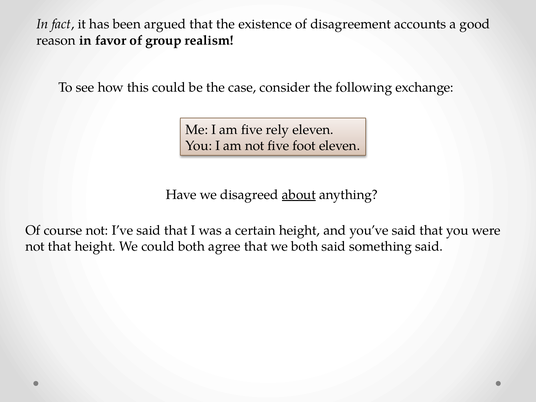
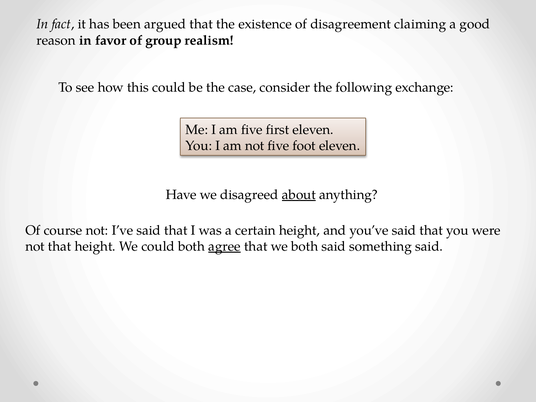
accounts: accounts -> claiming
rely: rely -> first
agree underline: none -> present
